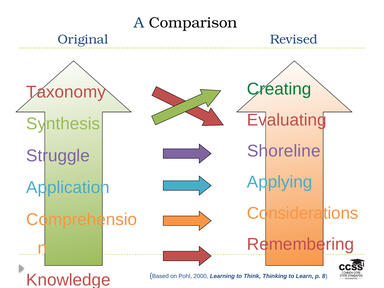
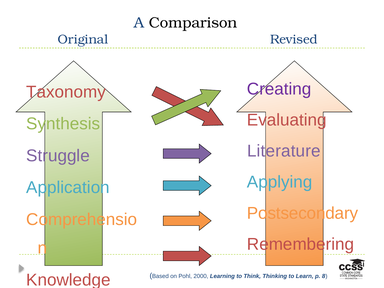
Creating colour: green -> purple
Shoreline: Shoreline -> Literature
Considerations: Considerations -> Postsecondary
